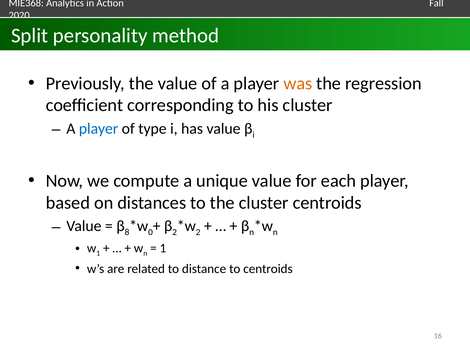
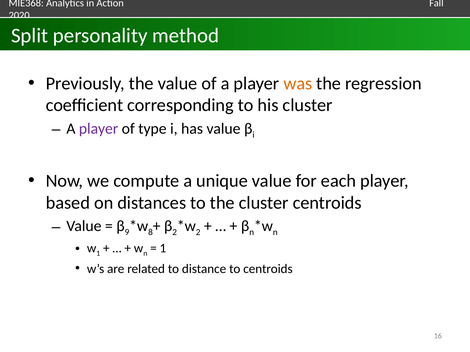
player at (99, 129) colour: blue -> purple
8: 8 -> 9
0: 0 -> 8
